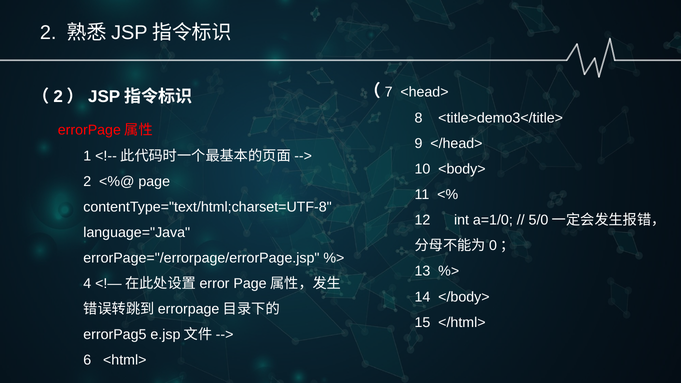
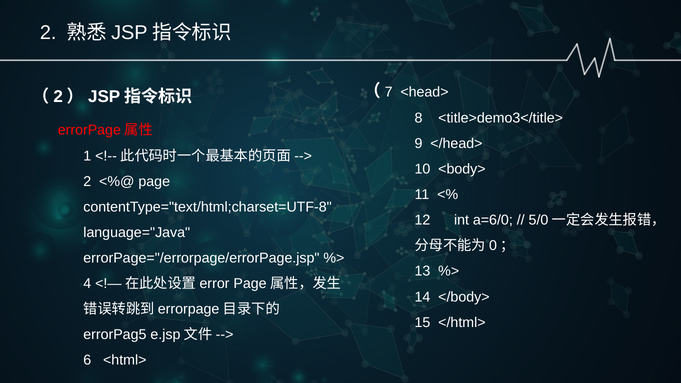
a=1/0: a=1/0 -> a=6/0
